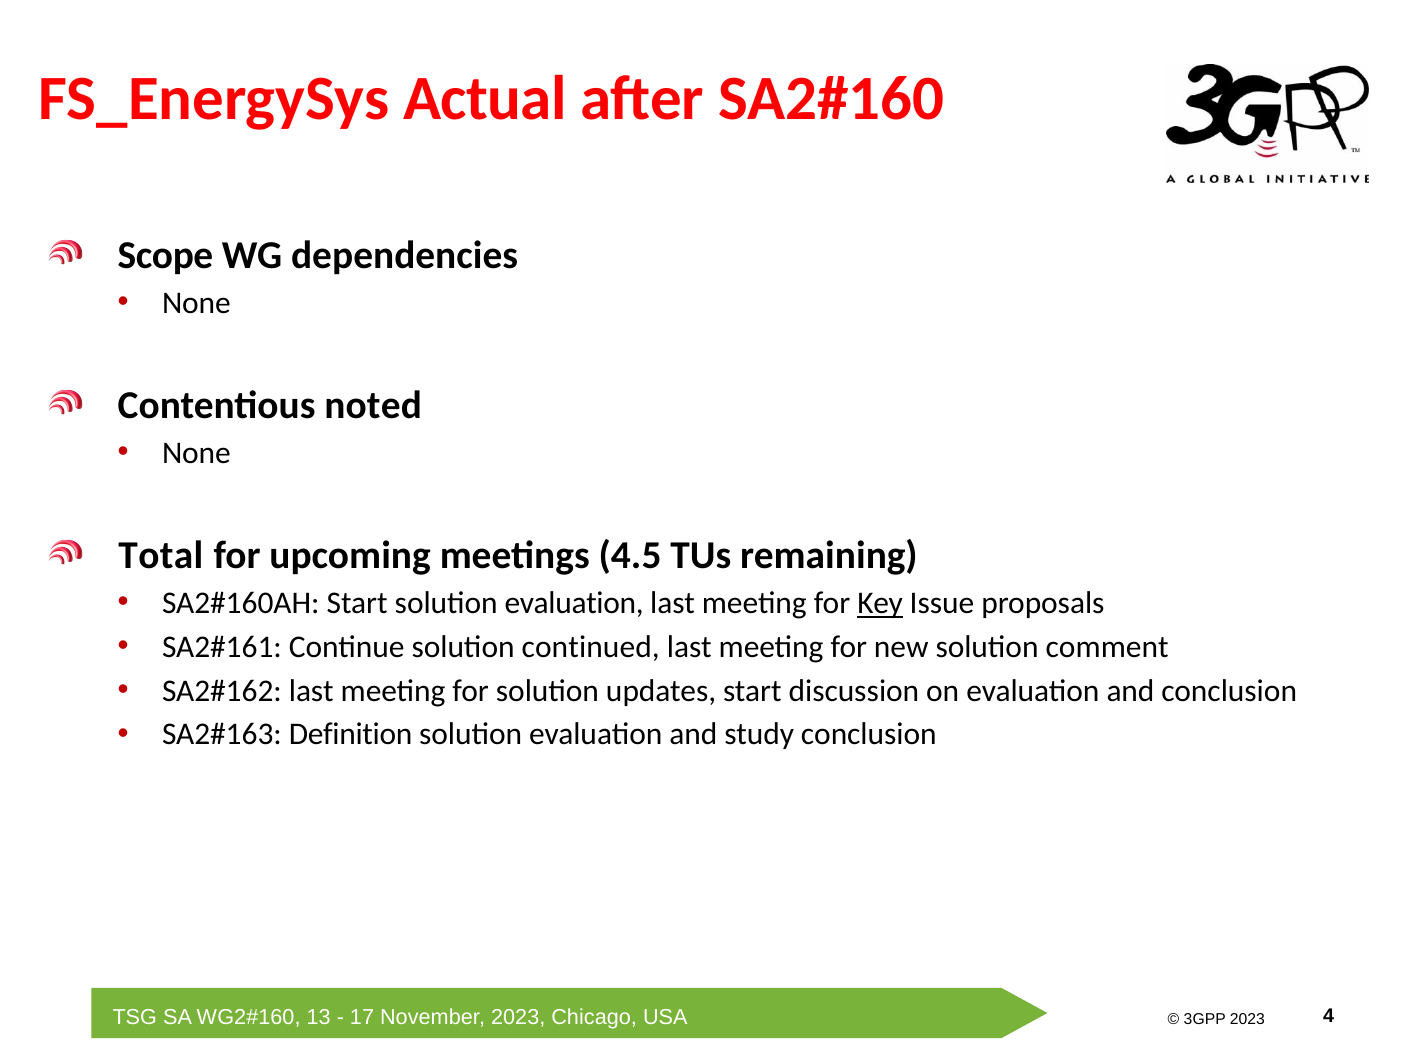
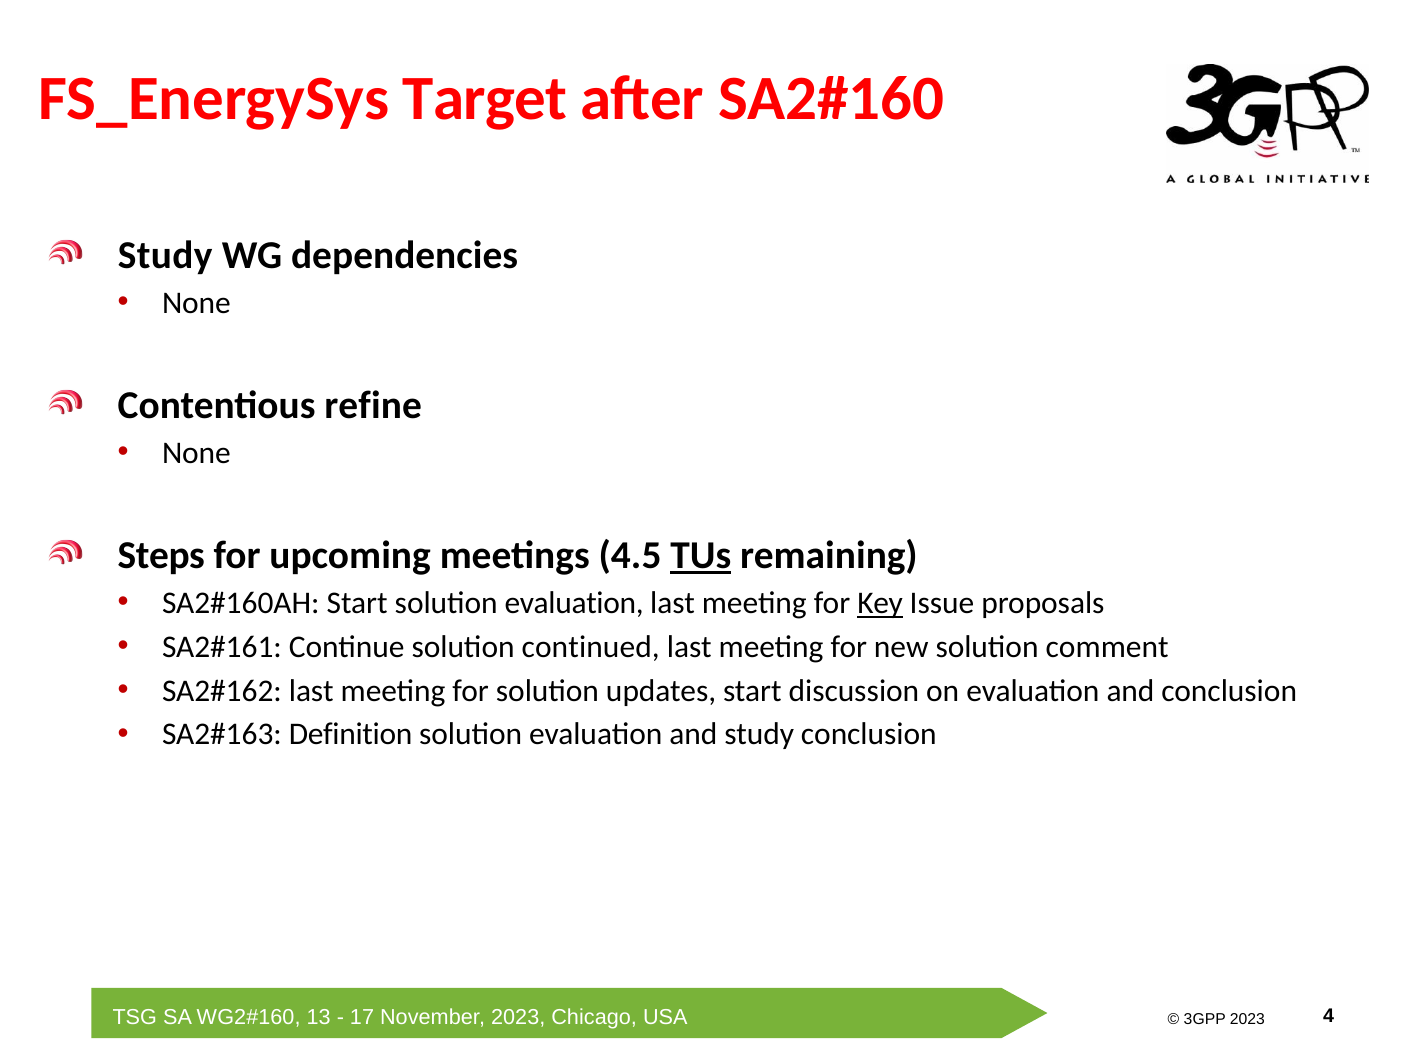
Actual: Actual -> Target
Scope at (166, 255): Scope -> Study
noted: noted -> refine
Total: Total -> Steps
TUs underline: none -> present
